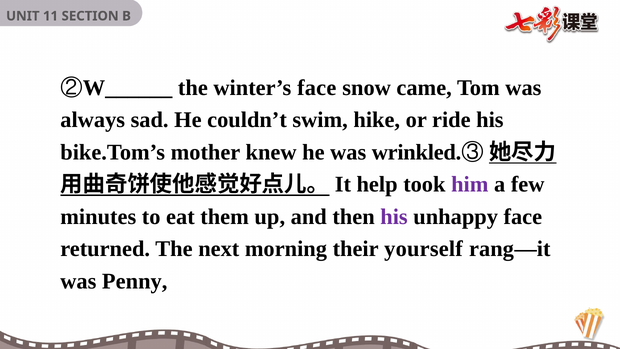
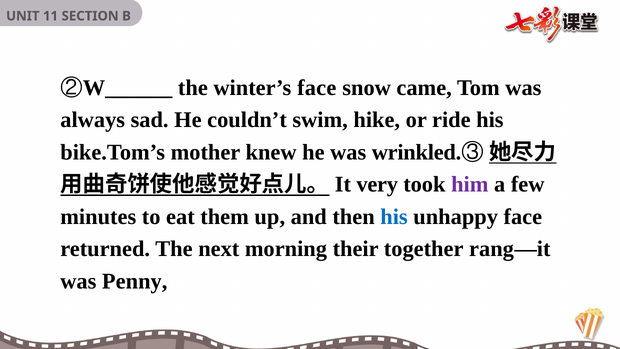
help: help -> very
his at (394, 217) colour: purple -> blue
yourself: yourself -> together
